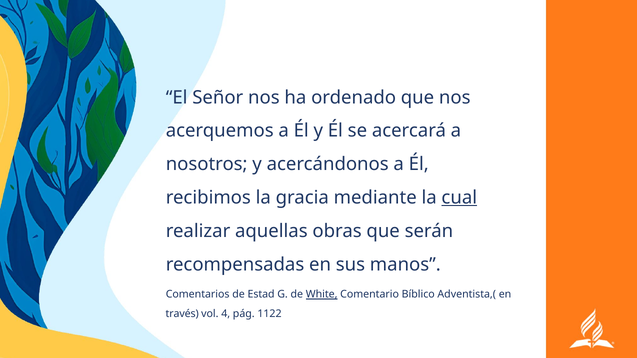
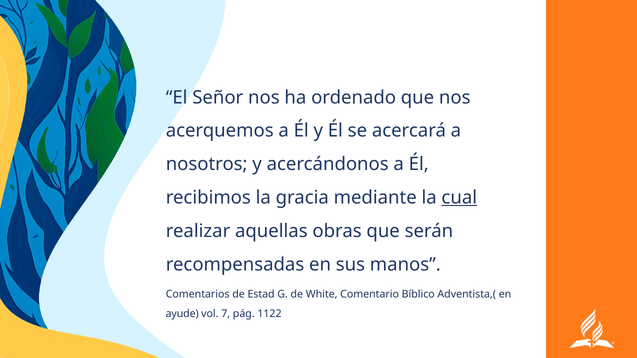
White underline: present -> none
través: través -> ayude
4: 4 -> 7
